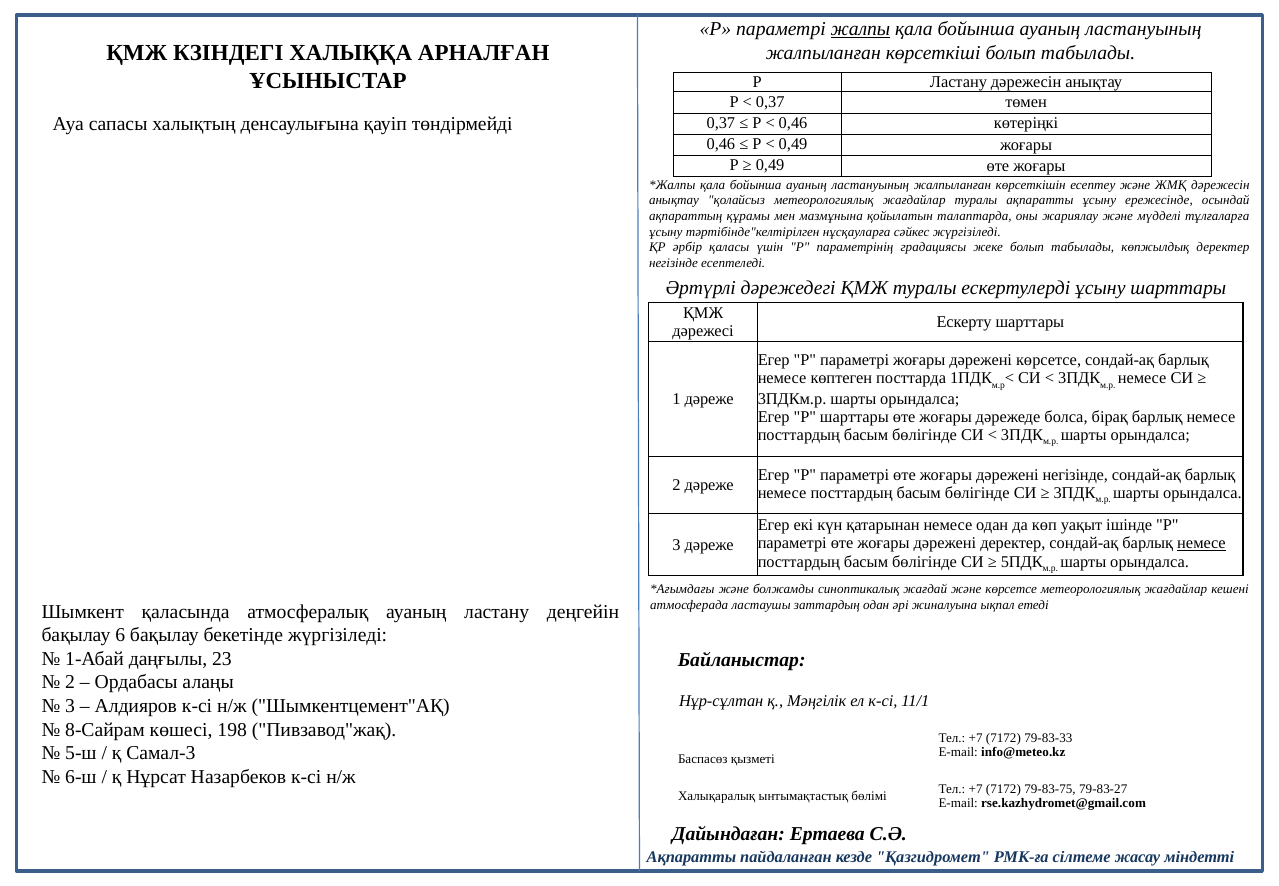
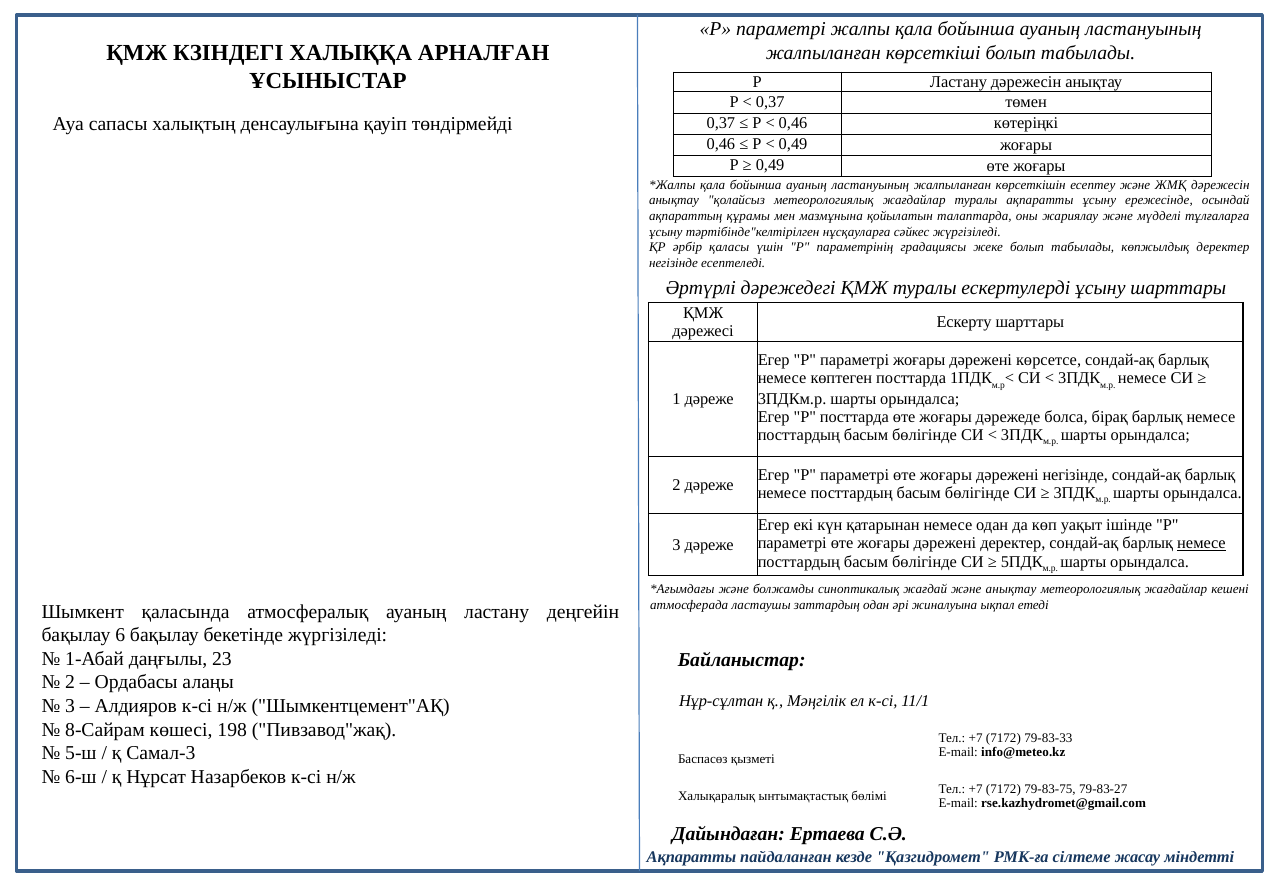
жалпы underline: present -> none
P шарттары: шарттары -> посттарда
және көрсетсе: көрсетсе -> анықтау
